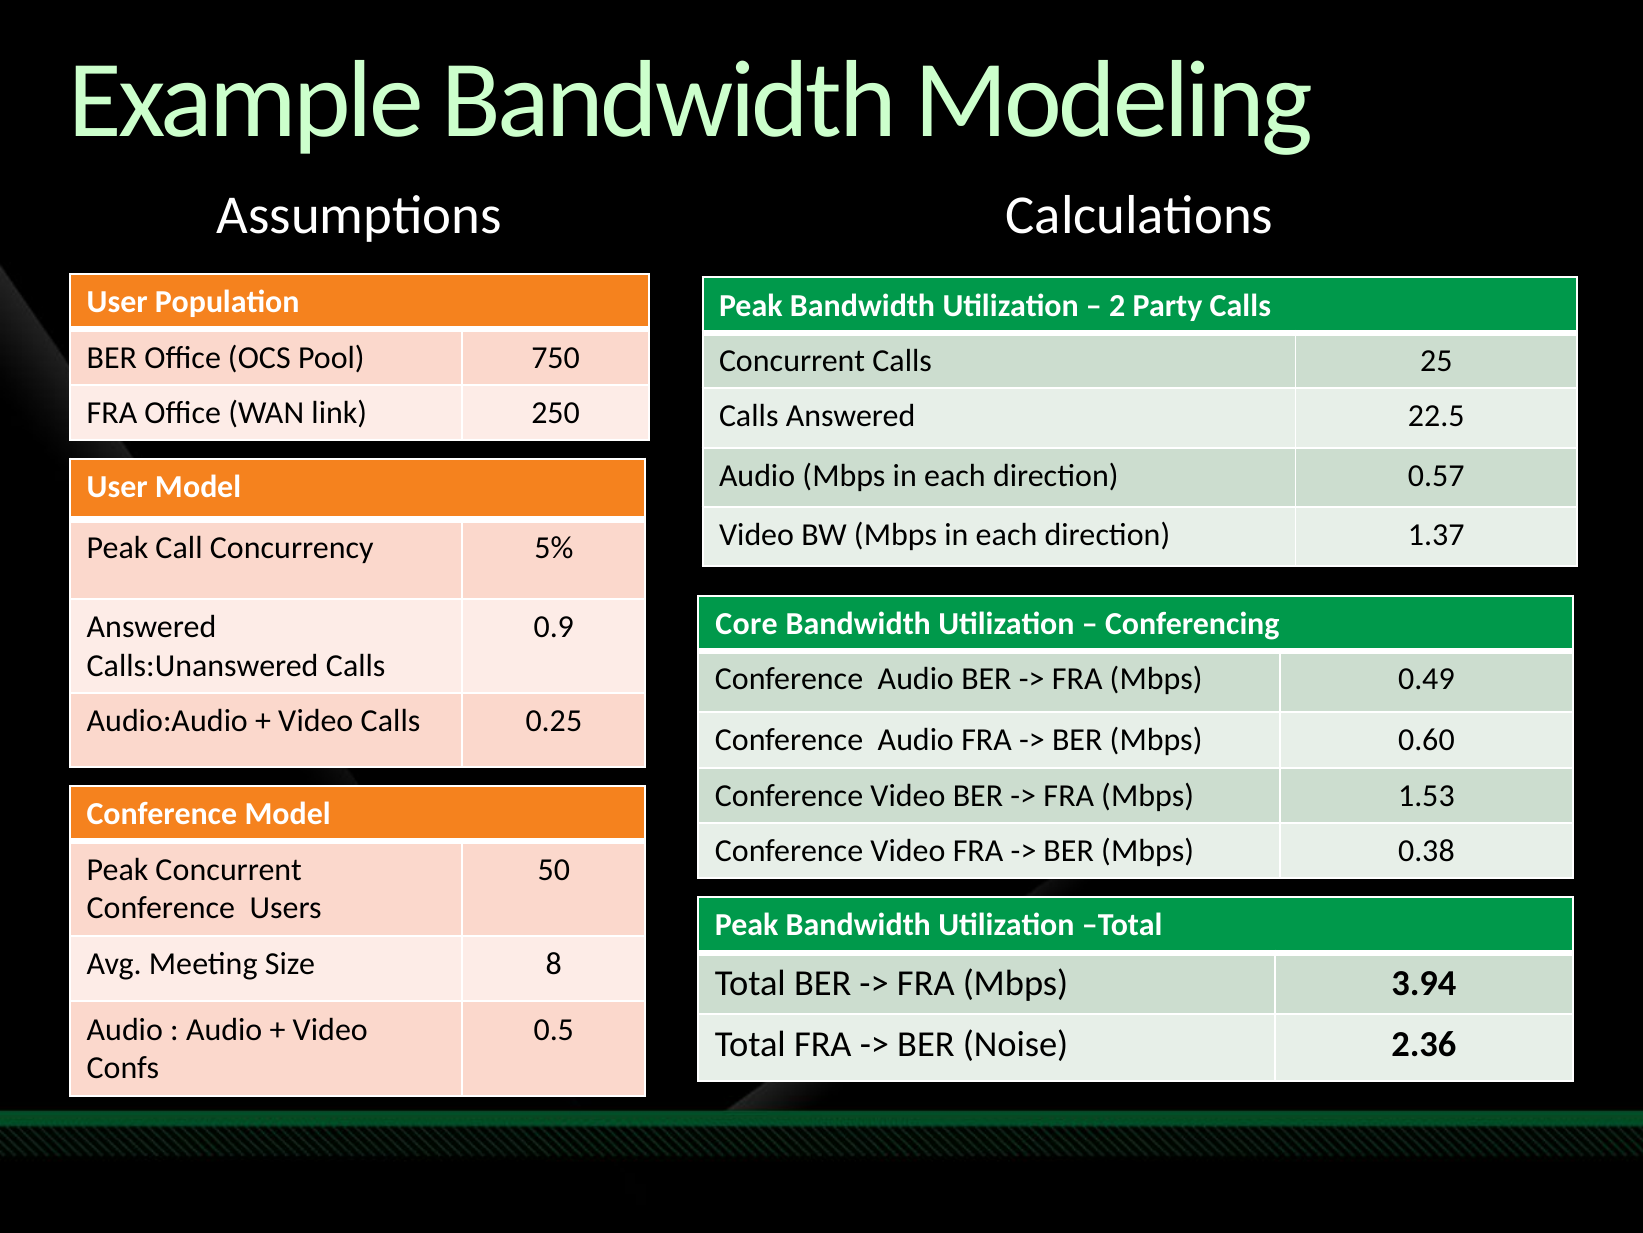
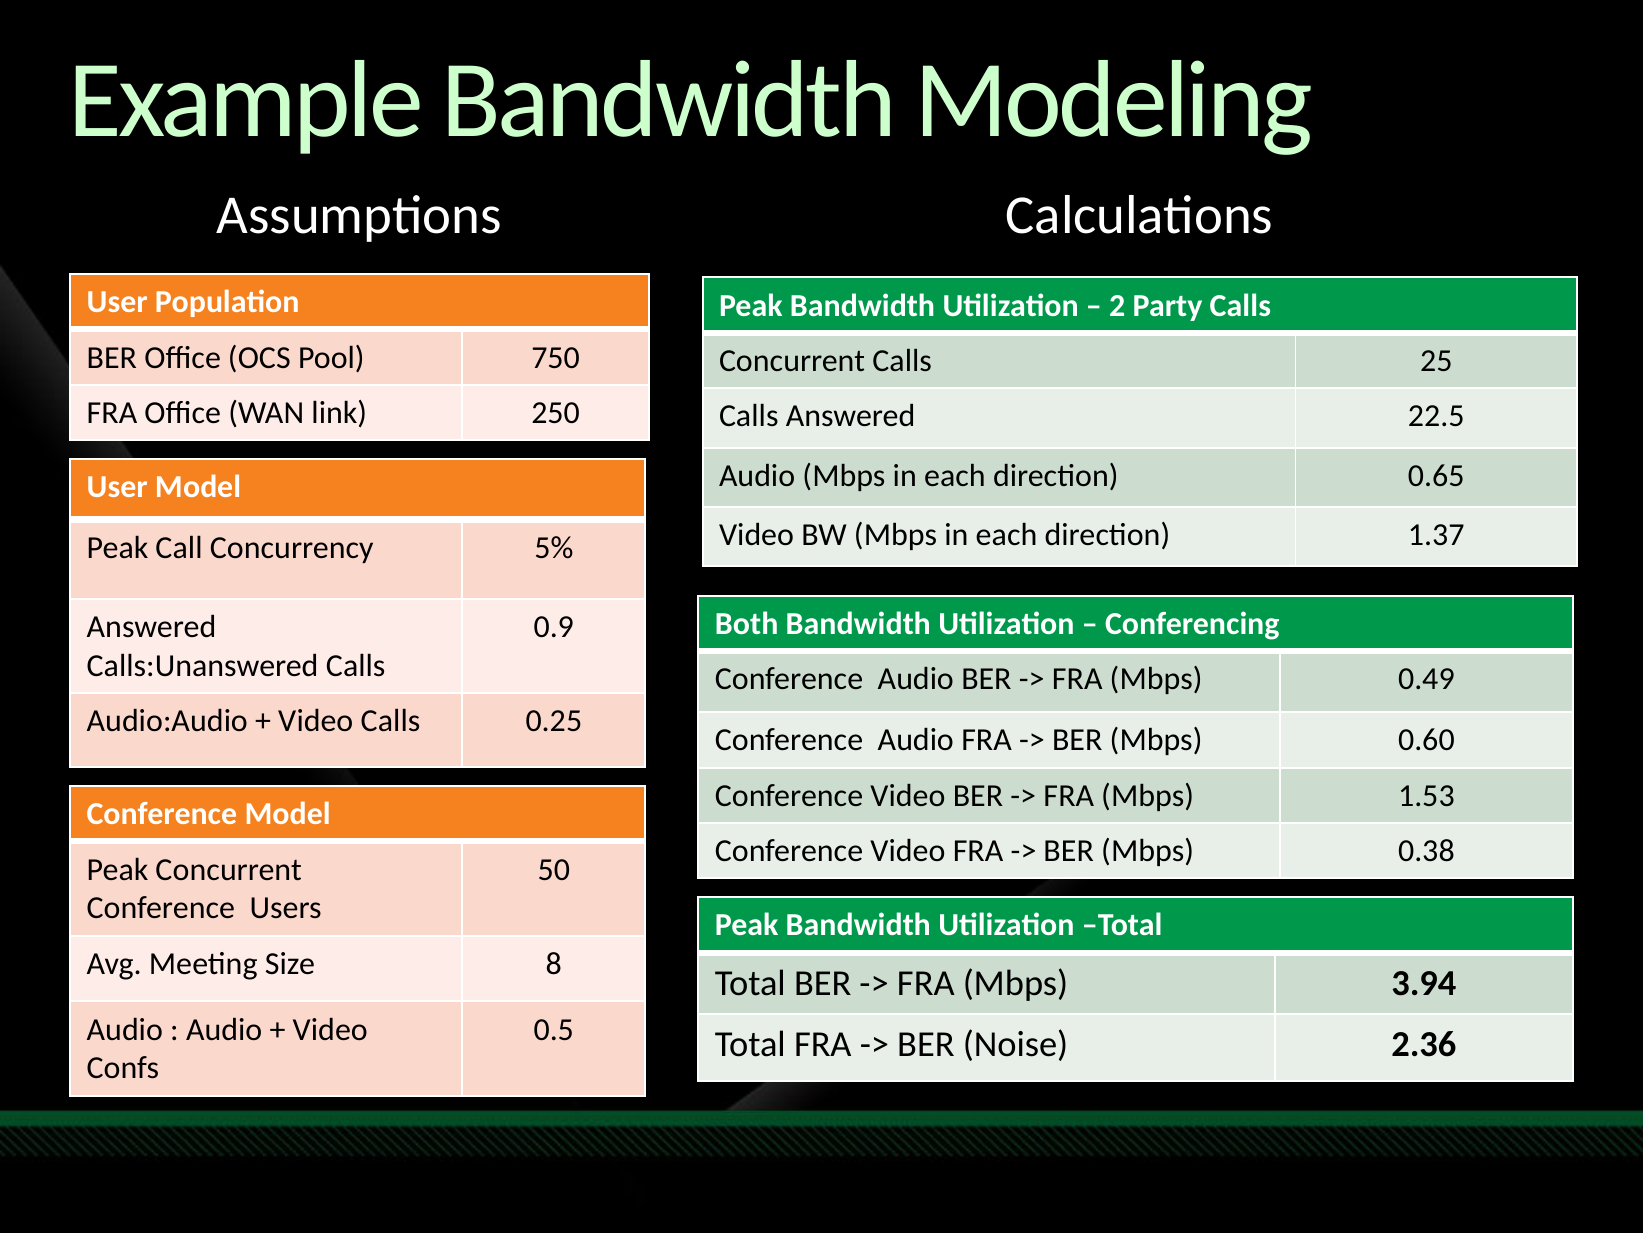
0.57: 0.57 -> 0.65
Core: Core -> Both
